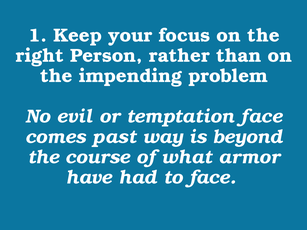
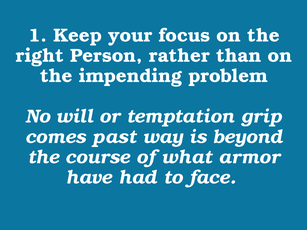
evil: evil -> will
temptation face: face -> grip
